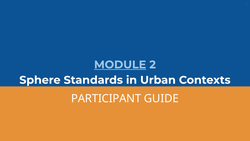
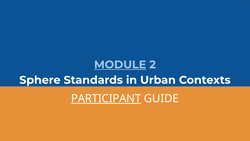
PARTICIPANT underline: none -> present
